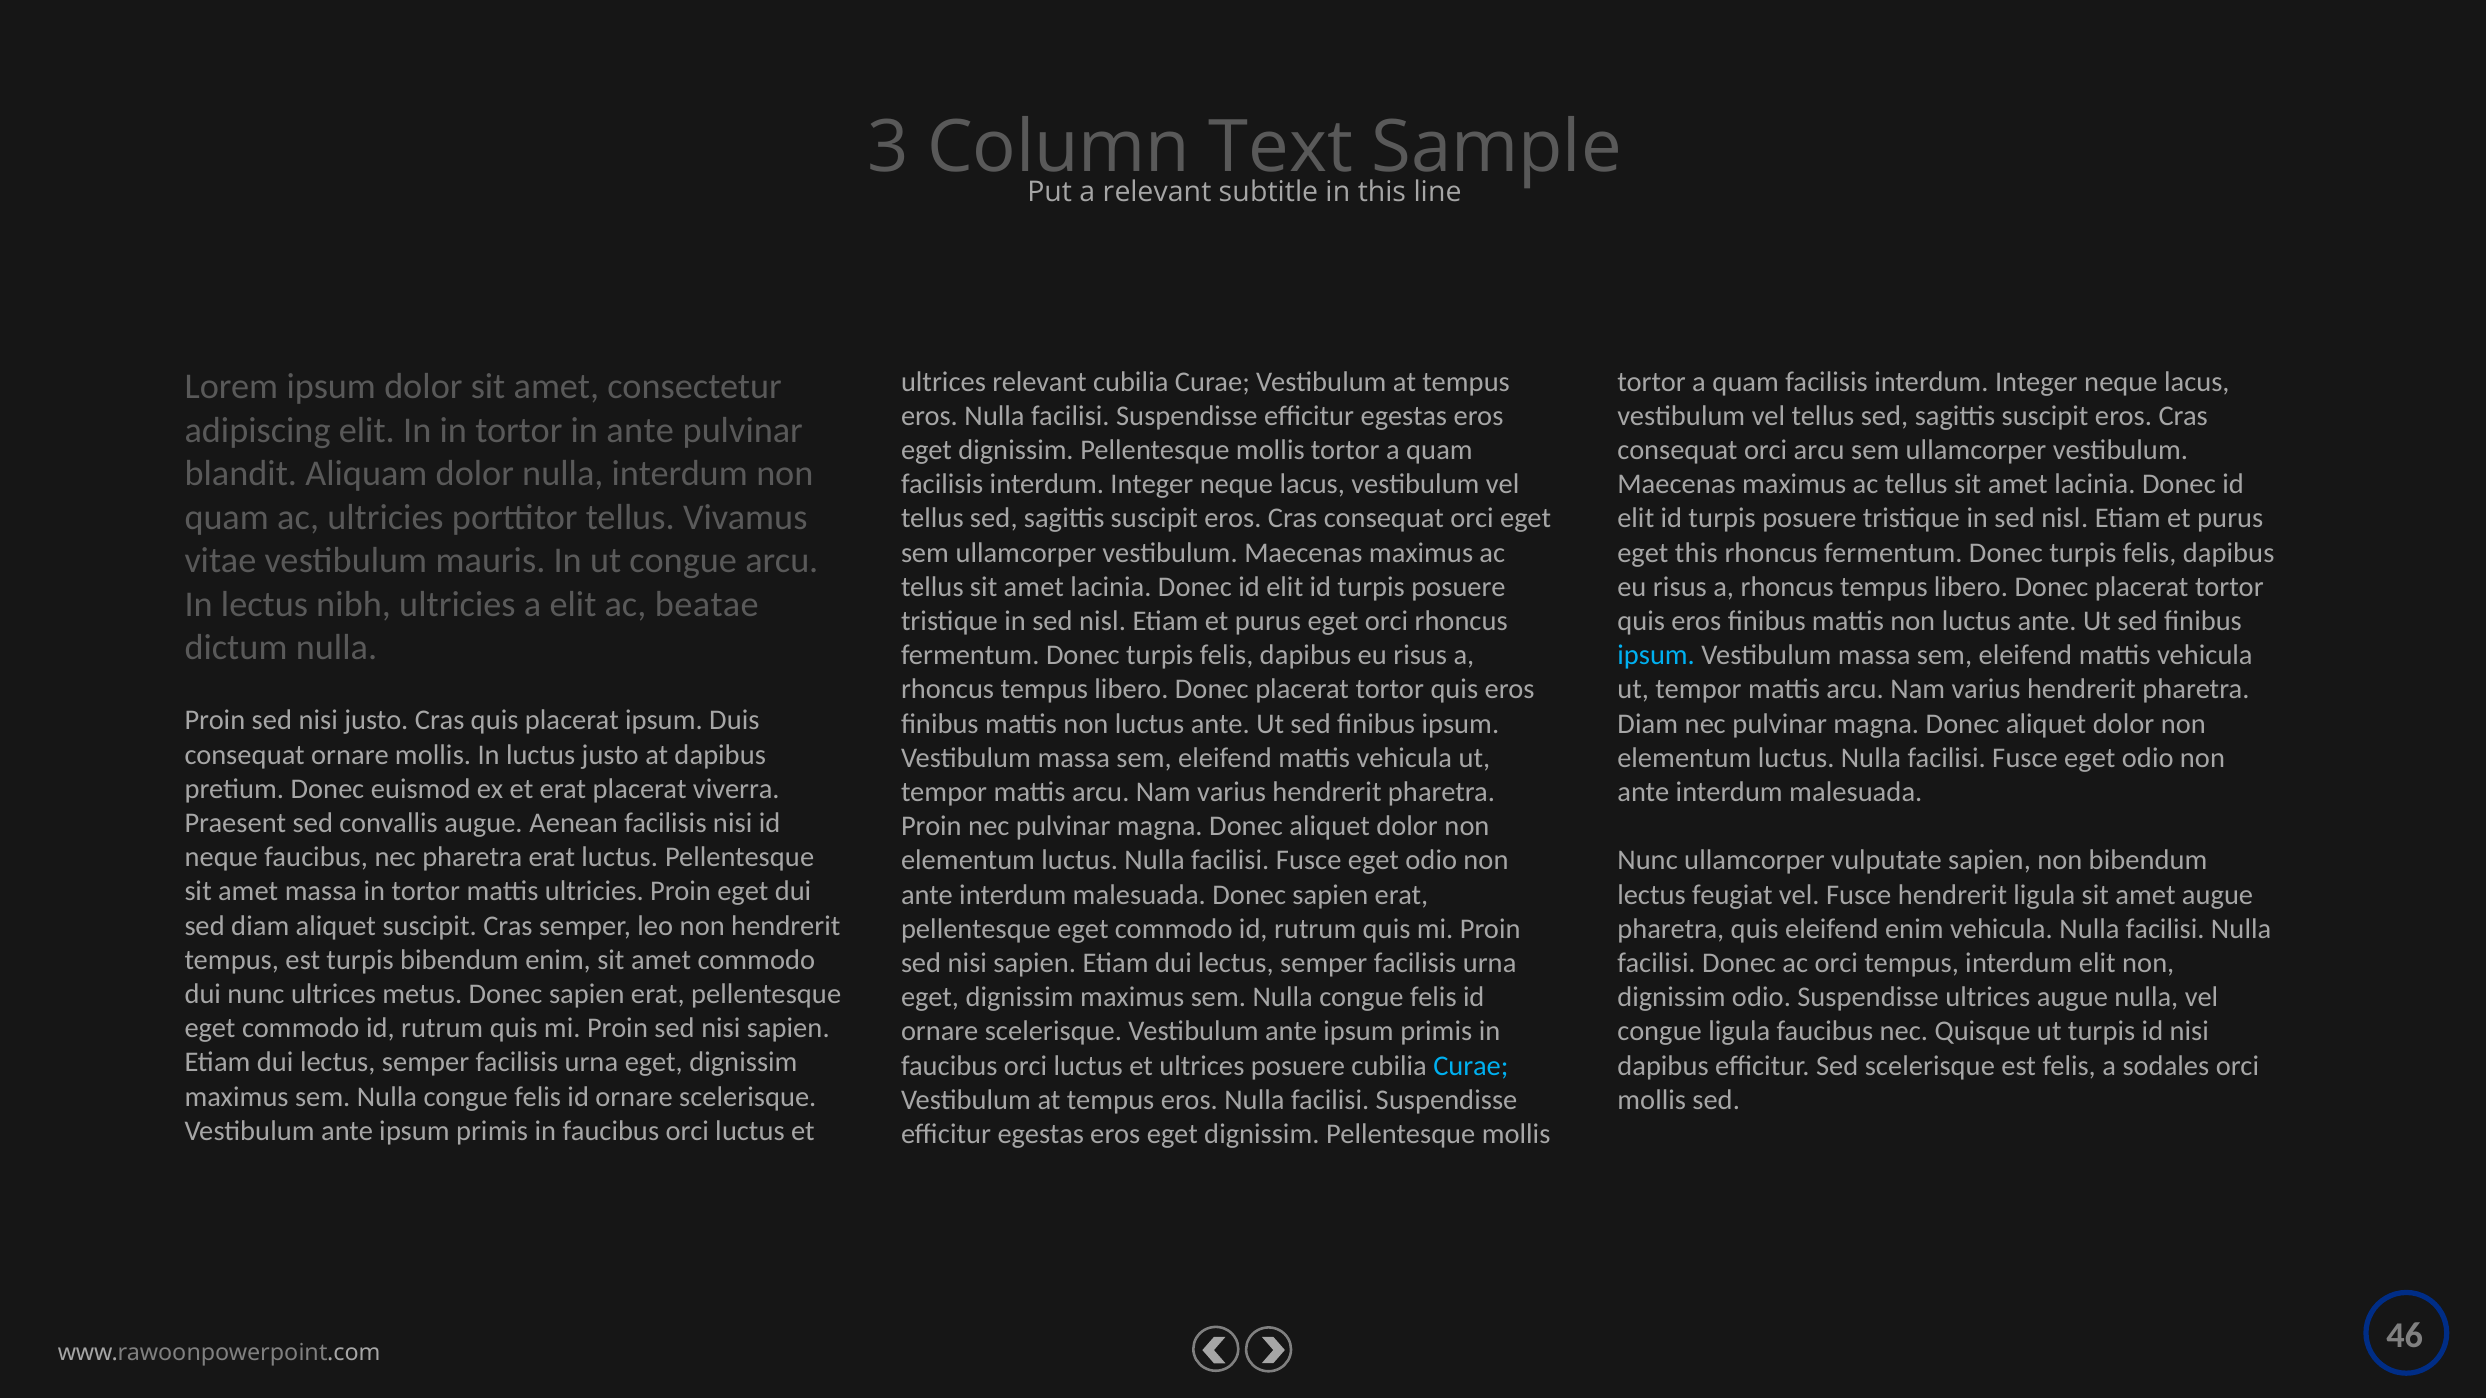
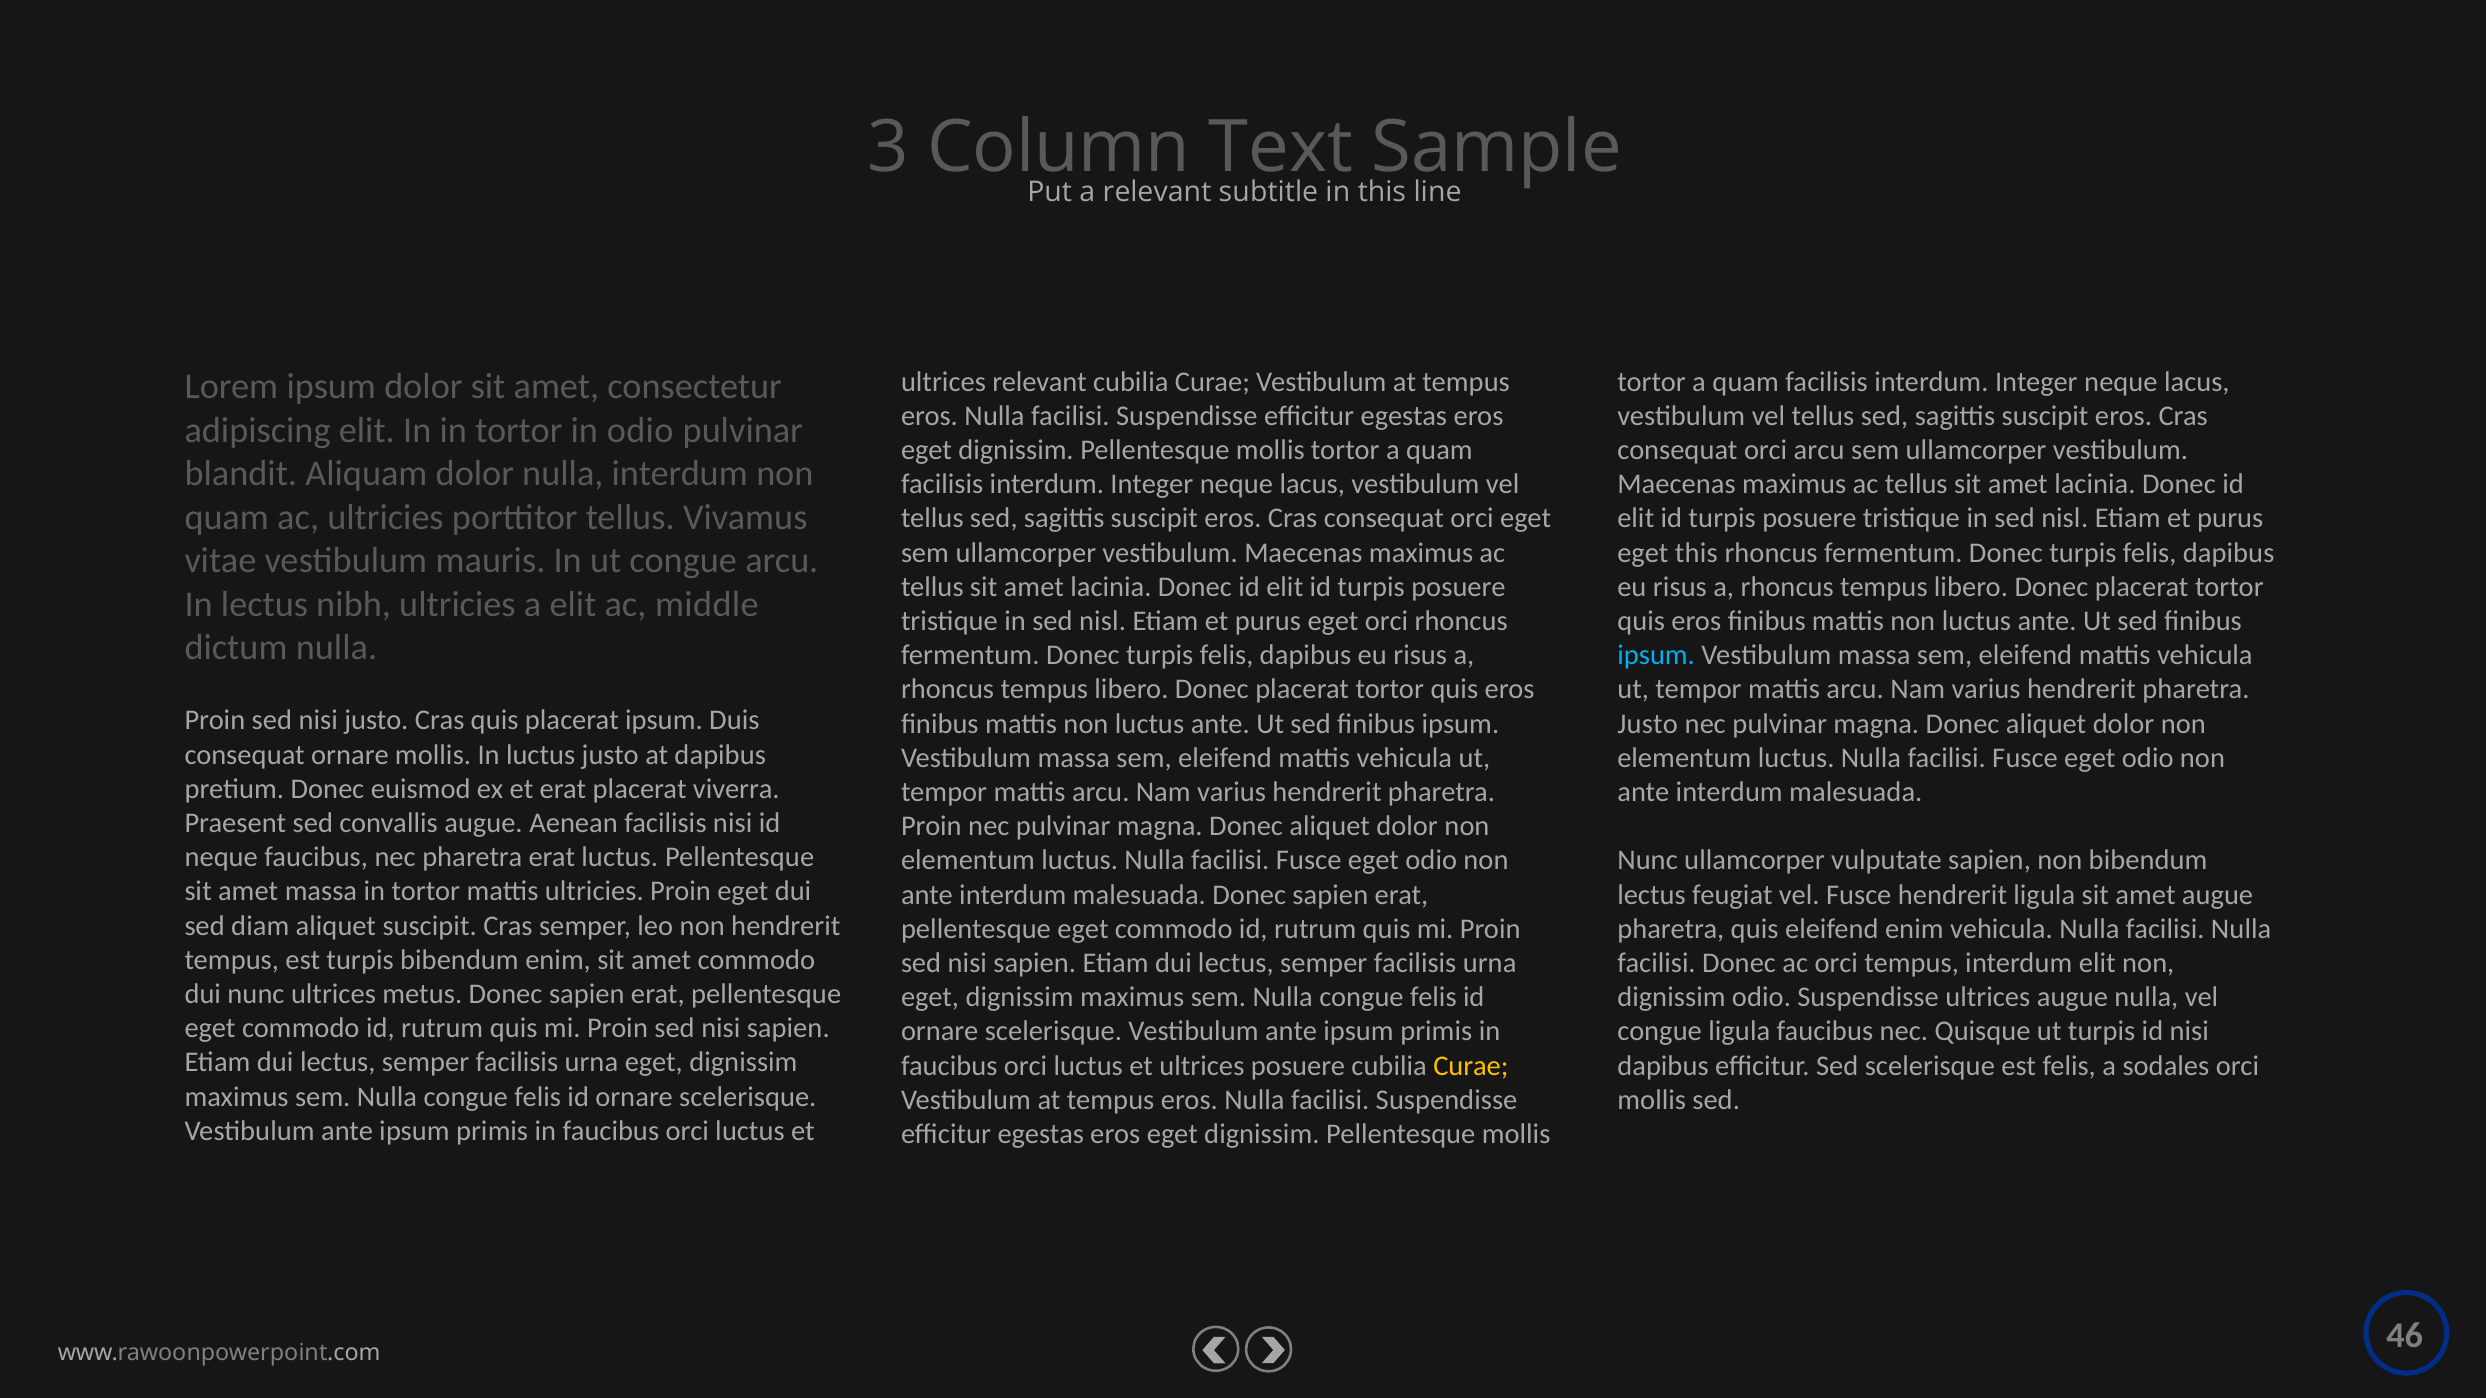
in ante: ante -> odio
beatae: beatae -> middle
Diam at (1648, 724): Diam -> Justo
Curae at (1471, 1066) colour: light blue -> yellow
